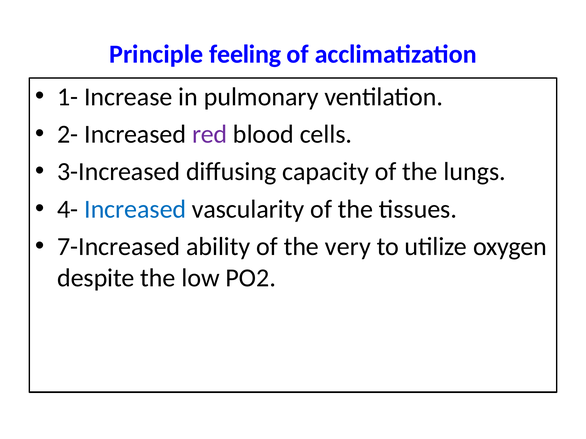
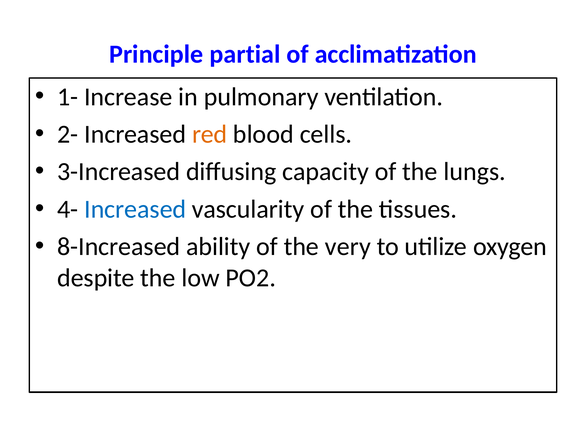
feeling: feeling -> partial
red colour: purple -> orange
7-Increased: 7-Increased -> 8-Increased
